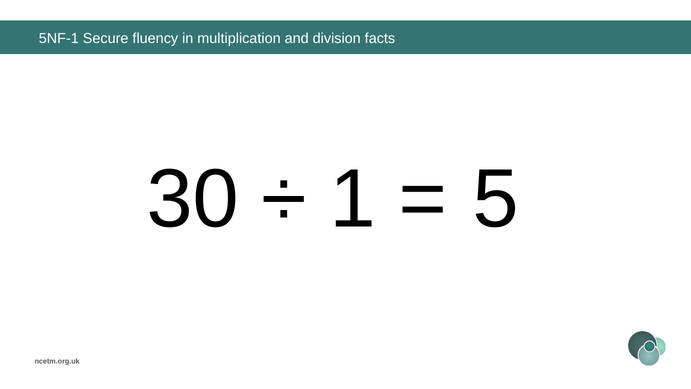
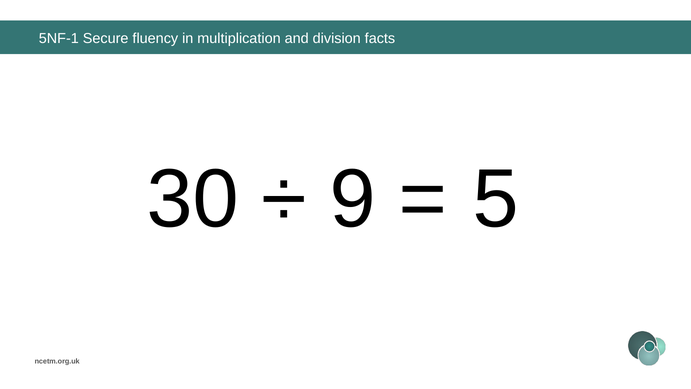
1: 1 -> 9
